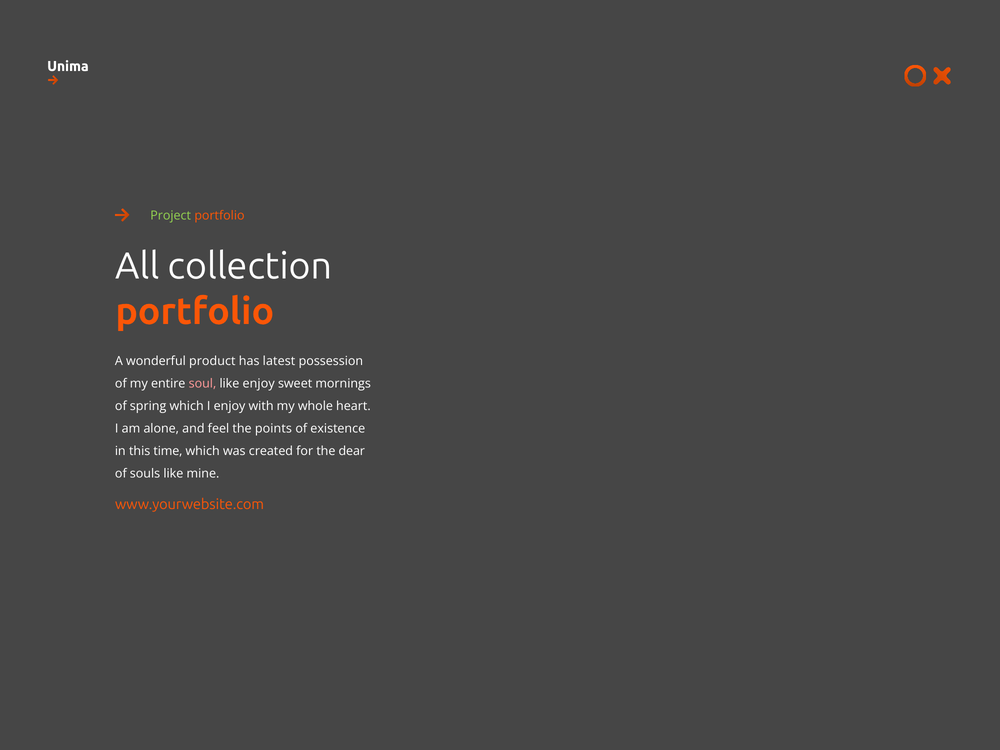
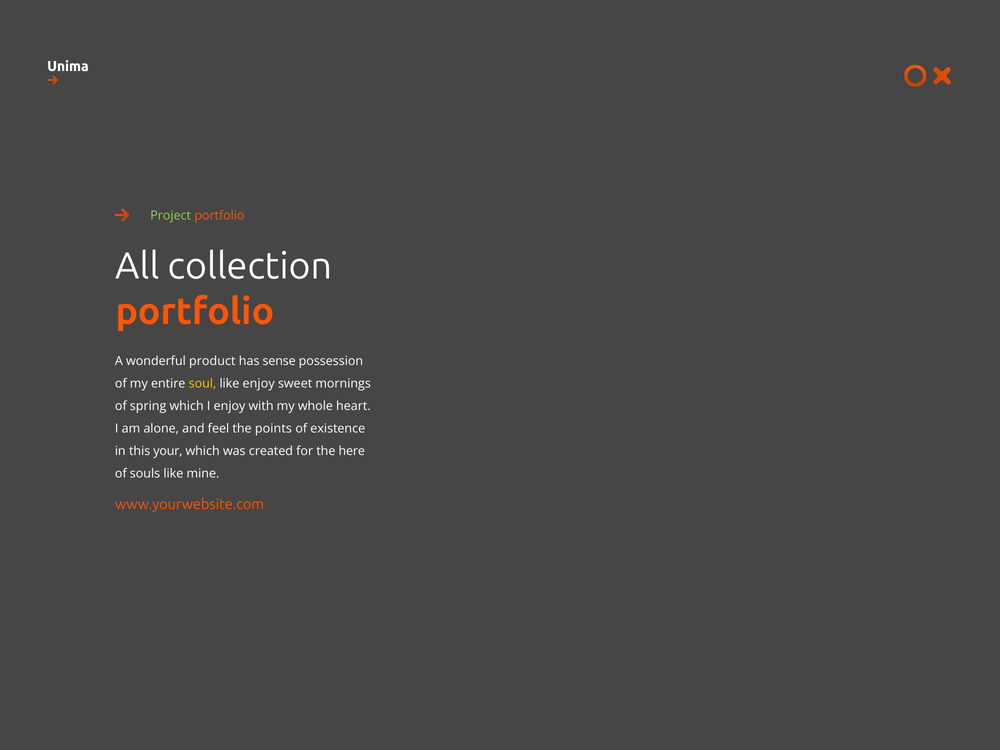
latest: latest -> sense
soul colour: pink -> yellow
time: time -> your
dear: dear -> here
